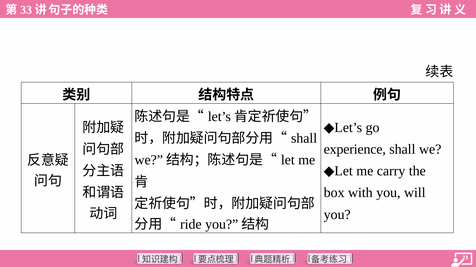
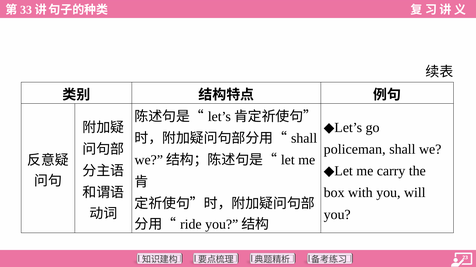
experience: experience -> policeman
